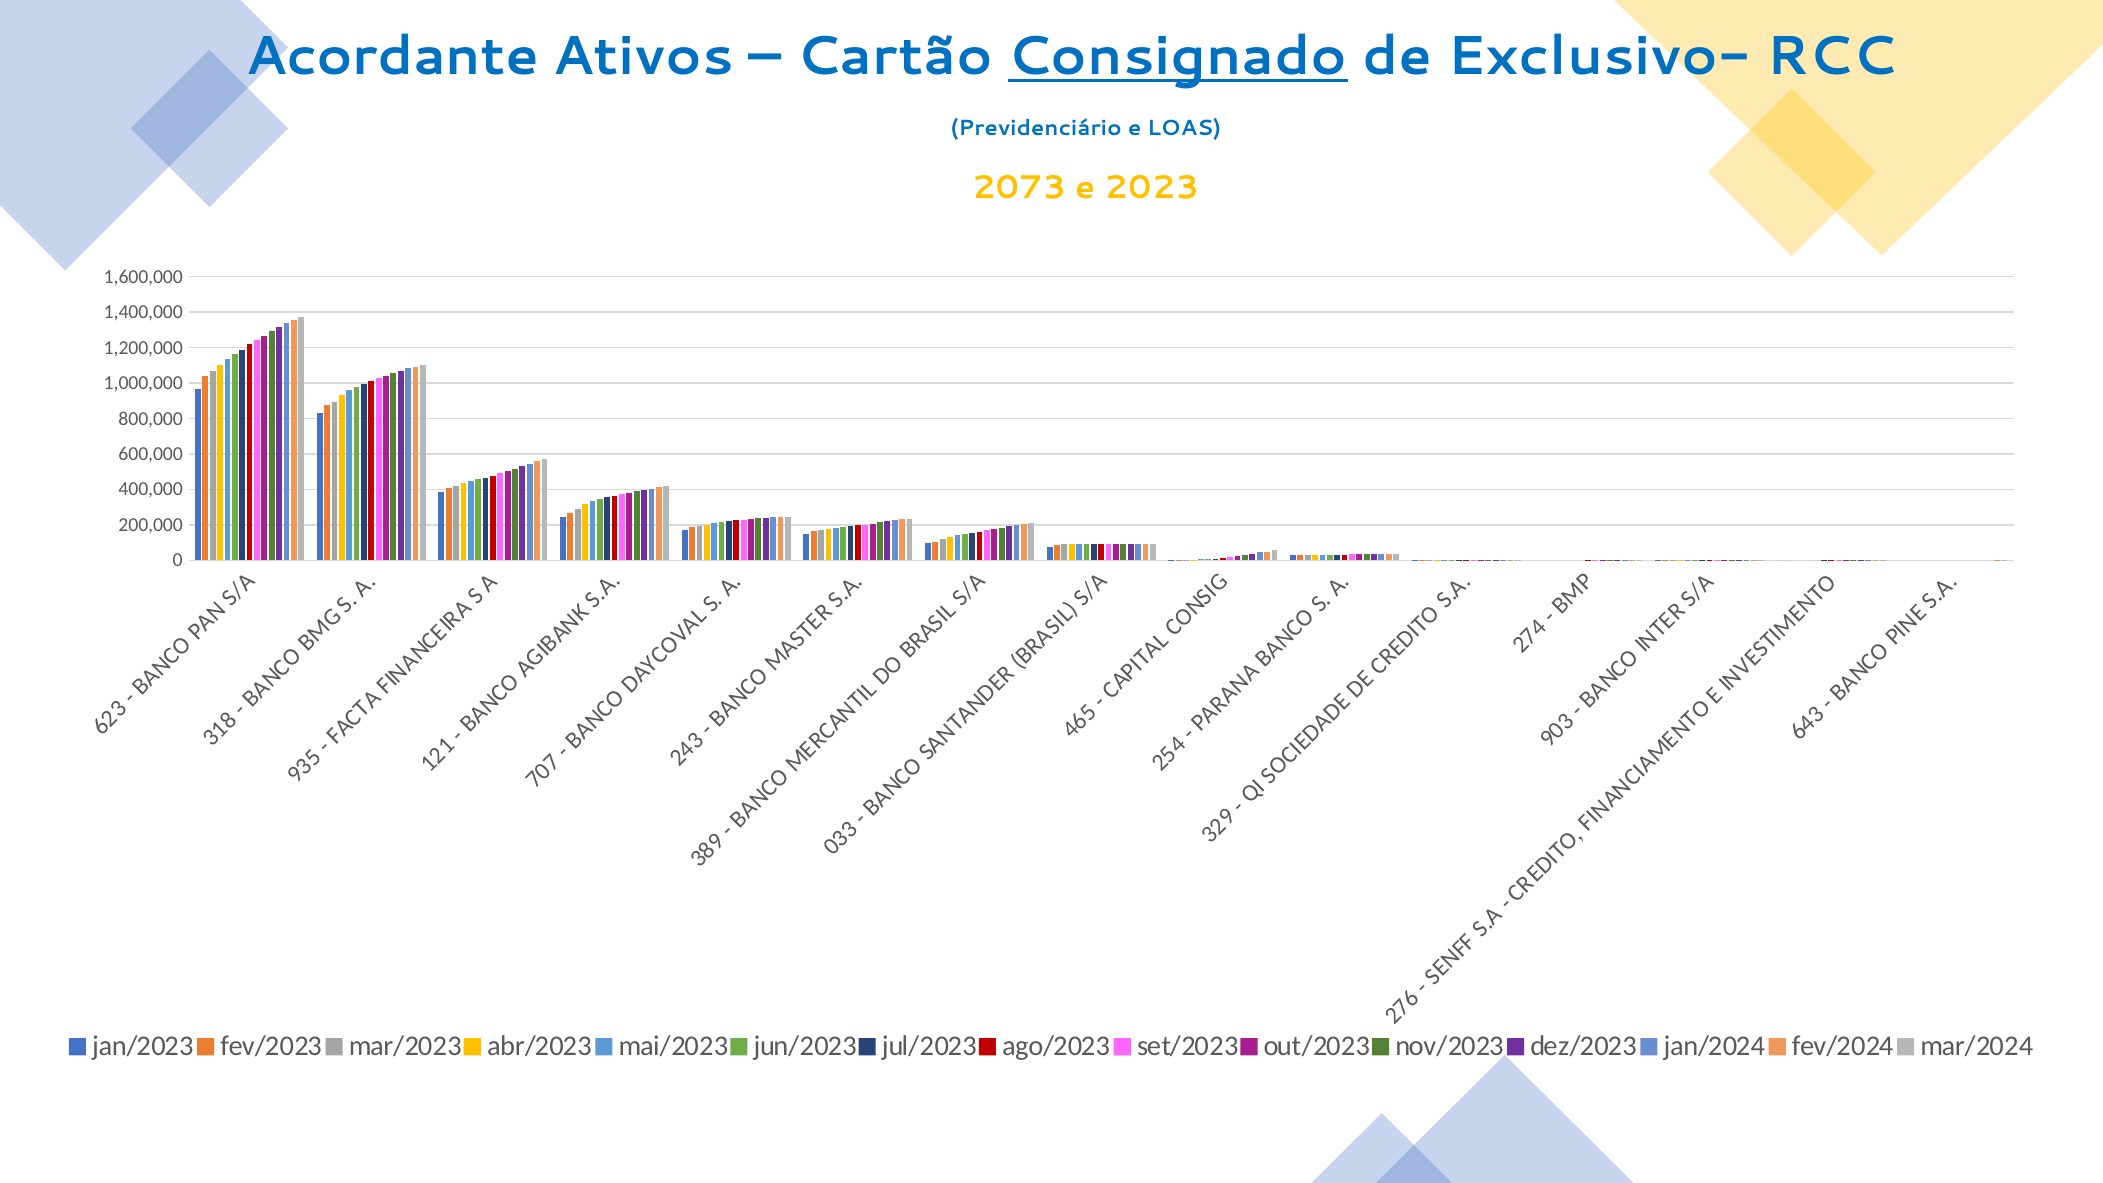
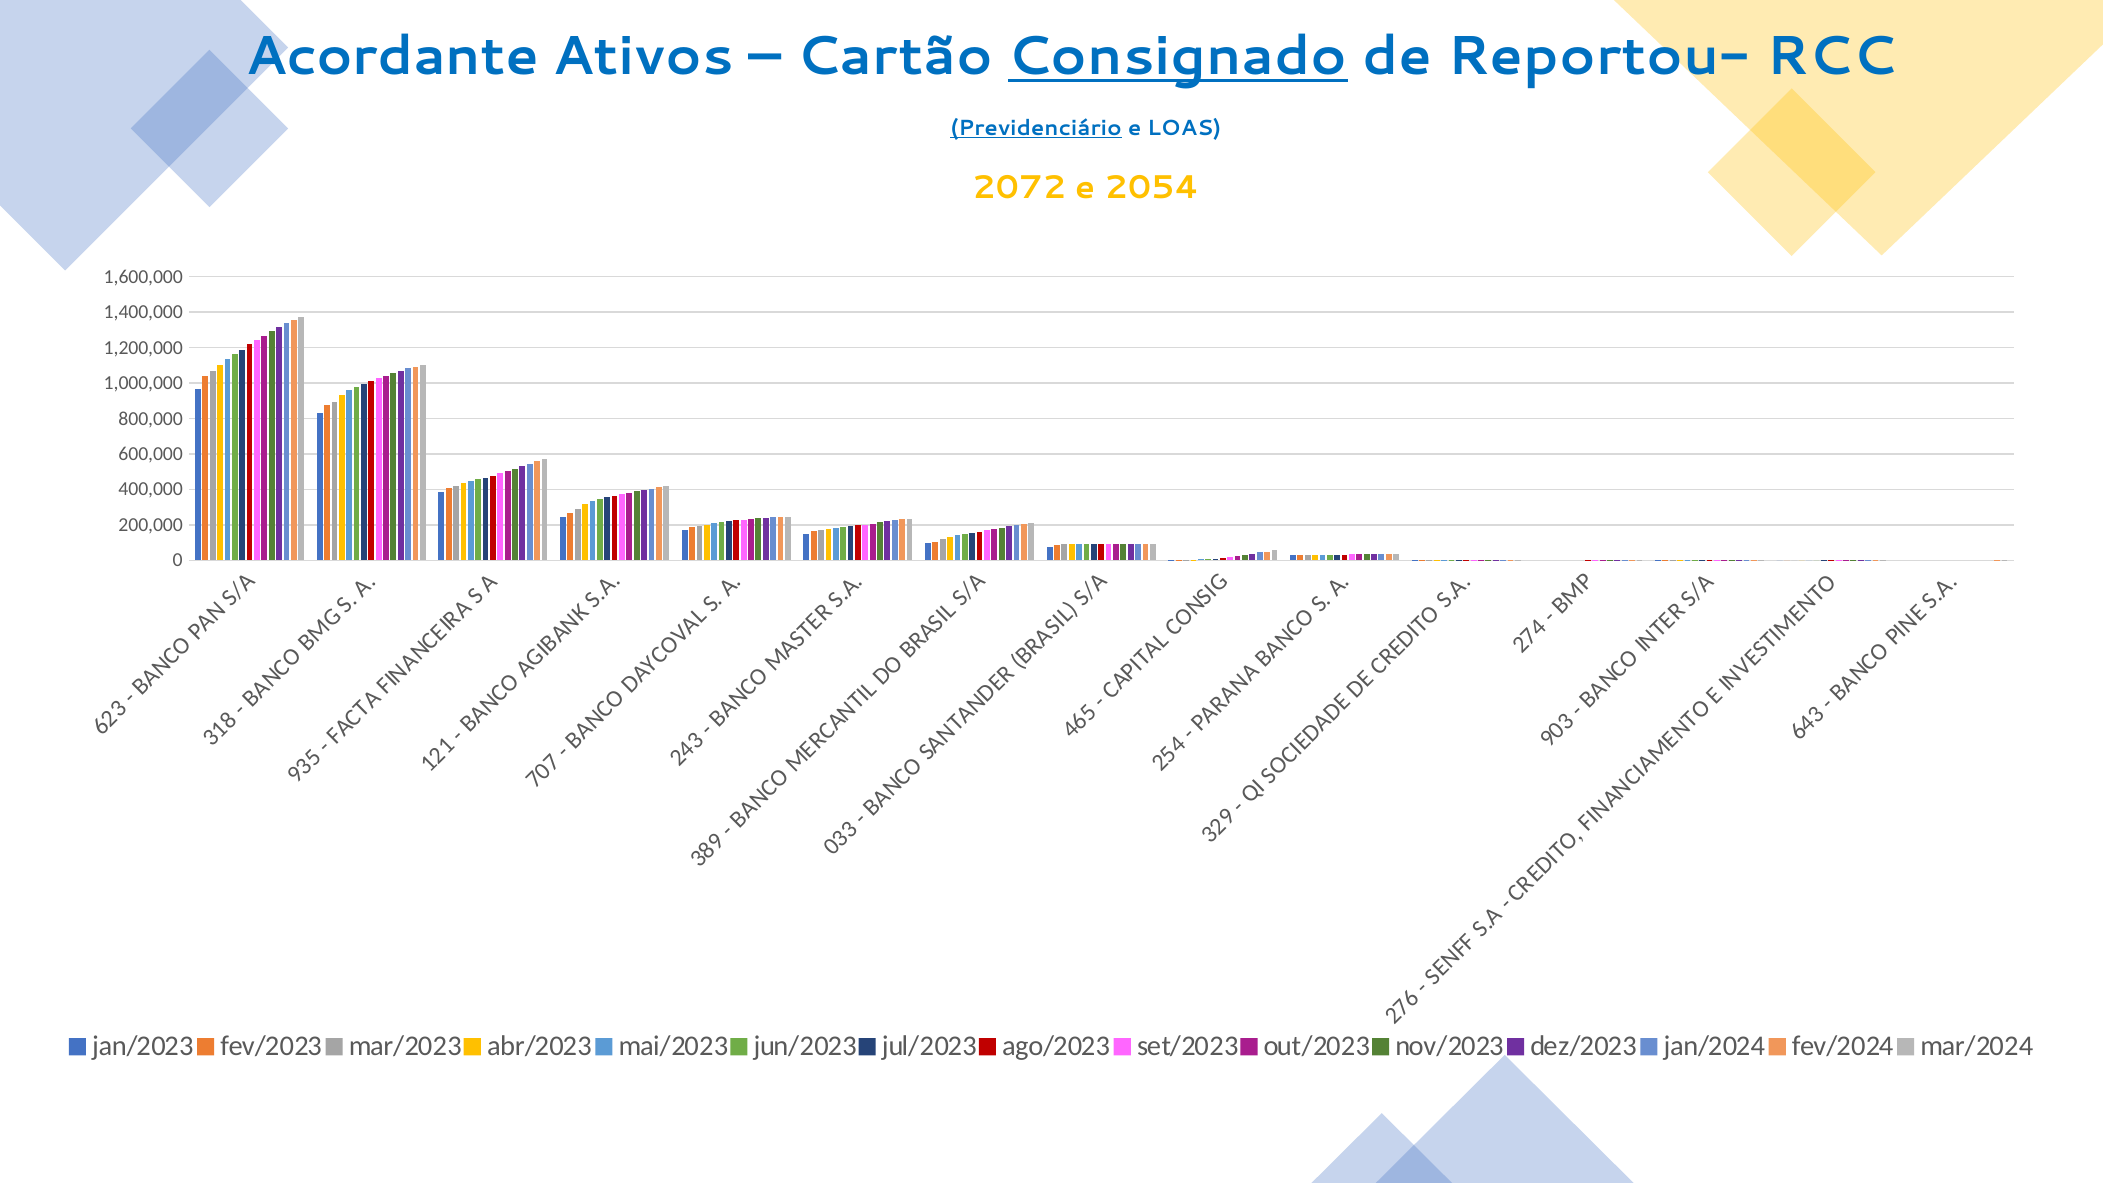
Exclusivo-: Exclusivo- -> Reportou-
Previdenciário underline: none -> present
2073: 2073 -> 2072
2023: 2023 -> 2054
